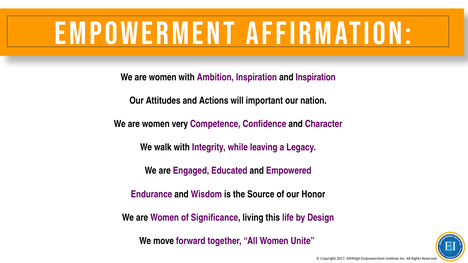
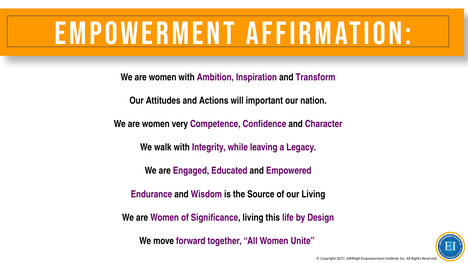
and Inspiration: Inspiration -> Transform
our Honor: Honor -> Living
